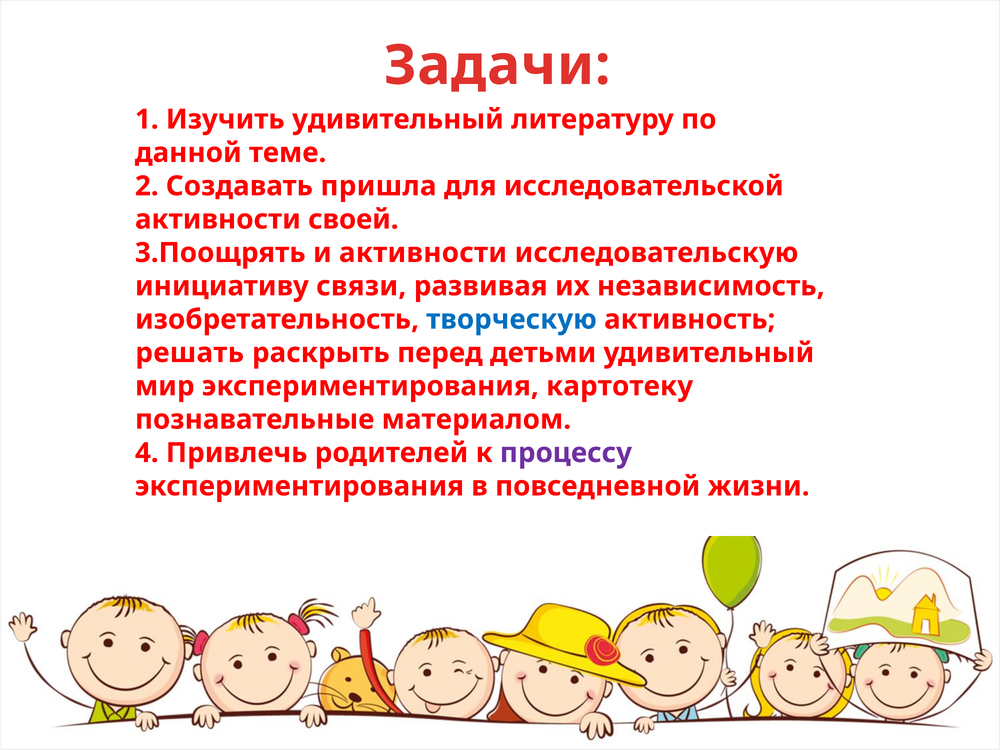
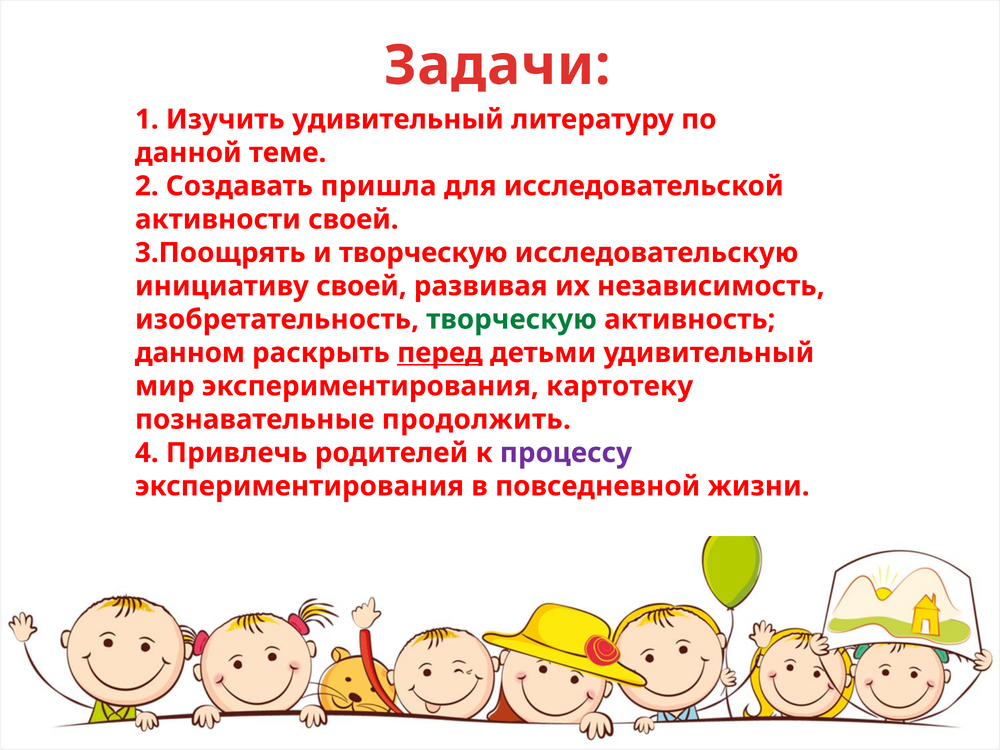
и активности: активности -> творческую
инициативу связи: связи -> своей
творческую at (512, 319) colour: blue -> green
решать: решать -> данном
перед underline: none -> present
материалом: материалом -> продолжить
